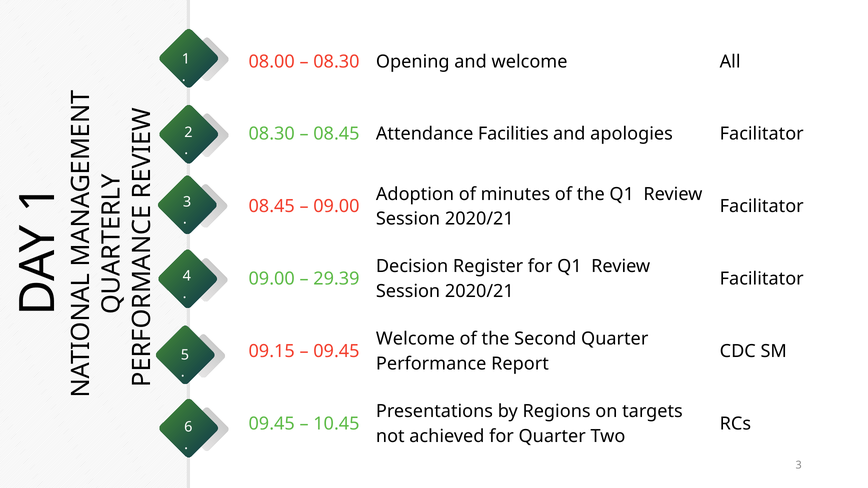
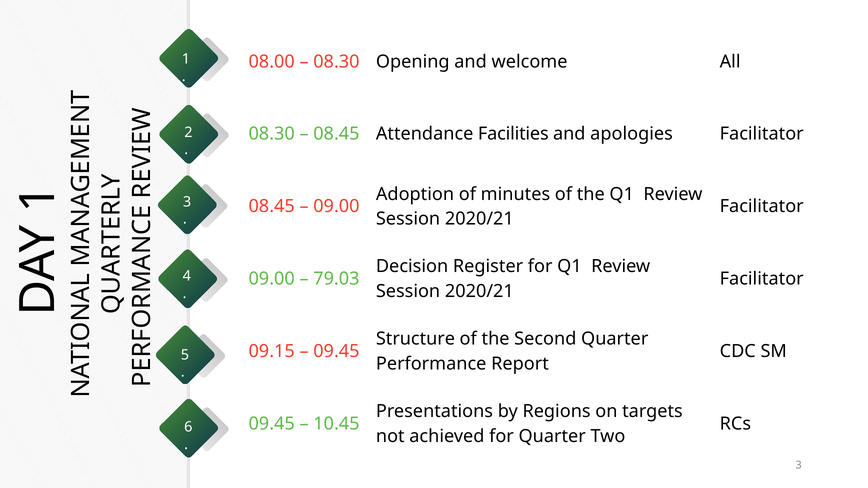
29.39: 29.39 -> 79.03
Welcome at (415, 339): Welcome -> Structure
